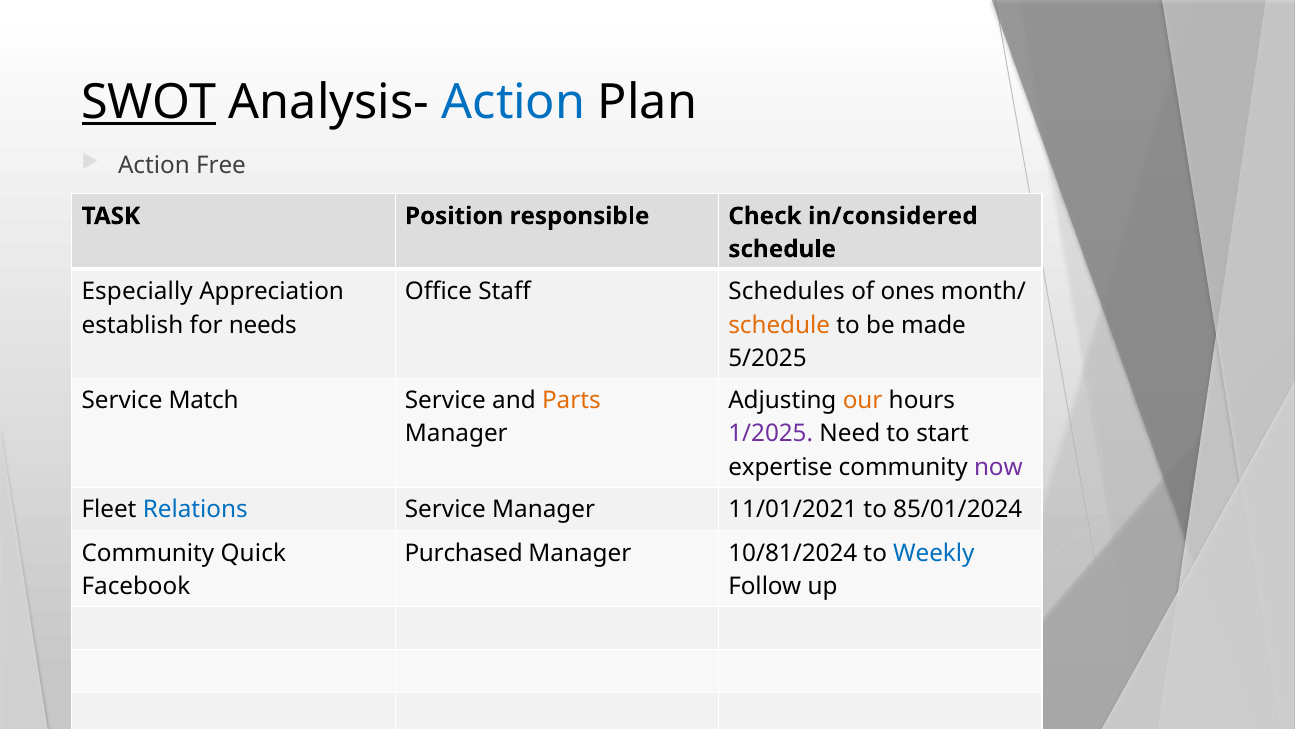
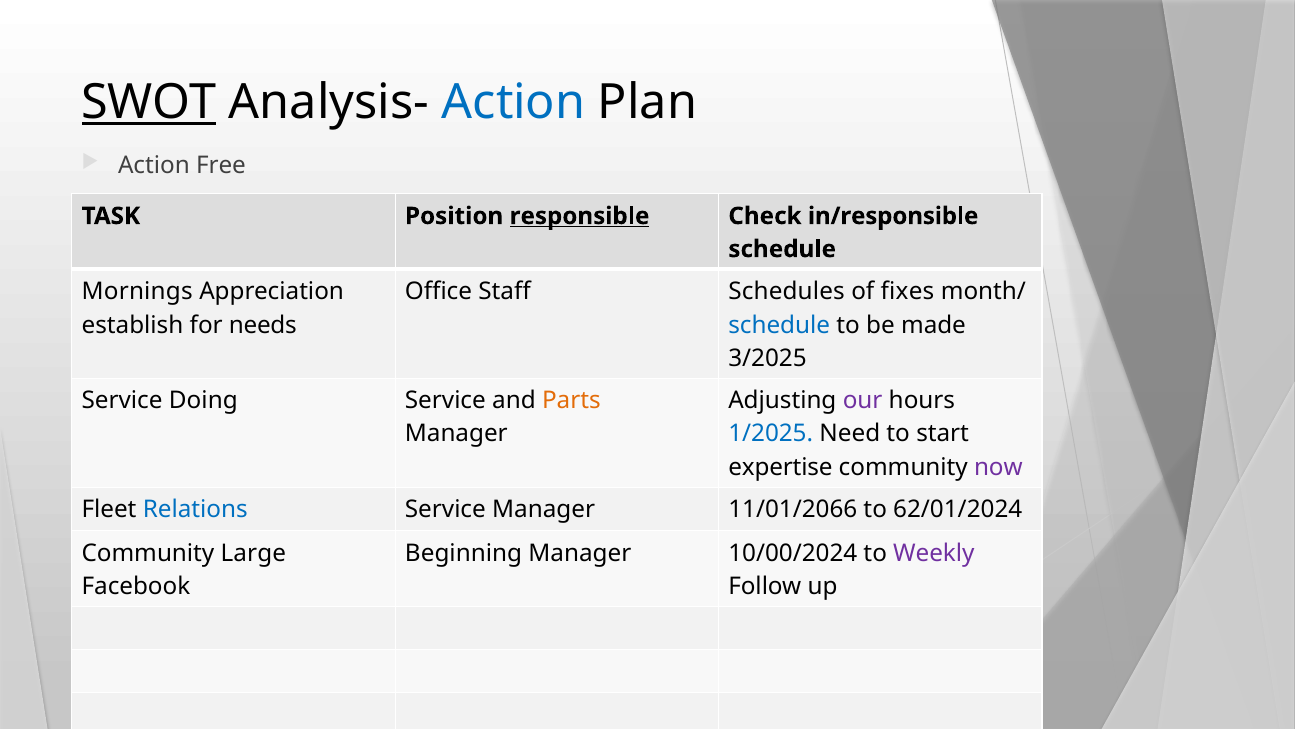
responsible underline: none -> present
in/considered: in/considered -> in/responsible
Especially: Especially -> Mornings
ones: ones -> fixes
schedule at (779, 325) colour: orange -> blue
5/2025: 5/2025 -> 3/2025
Match: Match -> Doing
our colour: orange -> purple
1/2025 colour: purple -> blue
11/01/2021: 11/01/2021 -> 11/01/2066
85/01/2024: 85/01/2024 -> 62/01/2024
Quick: Quick -> Large
Purchased: Purchased -> Beginning
10/81/2024: 10/81/2024 -> 10/00/2024
Weekly colour: blue -> purple
